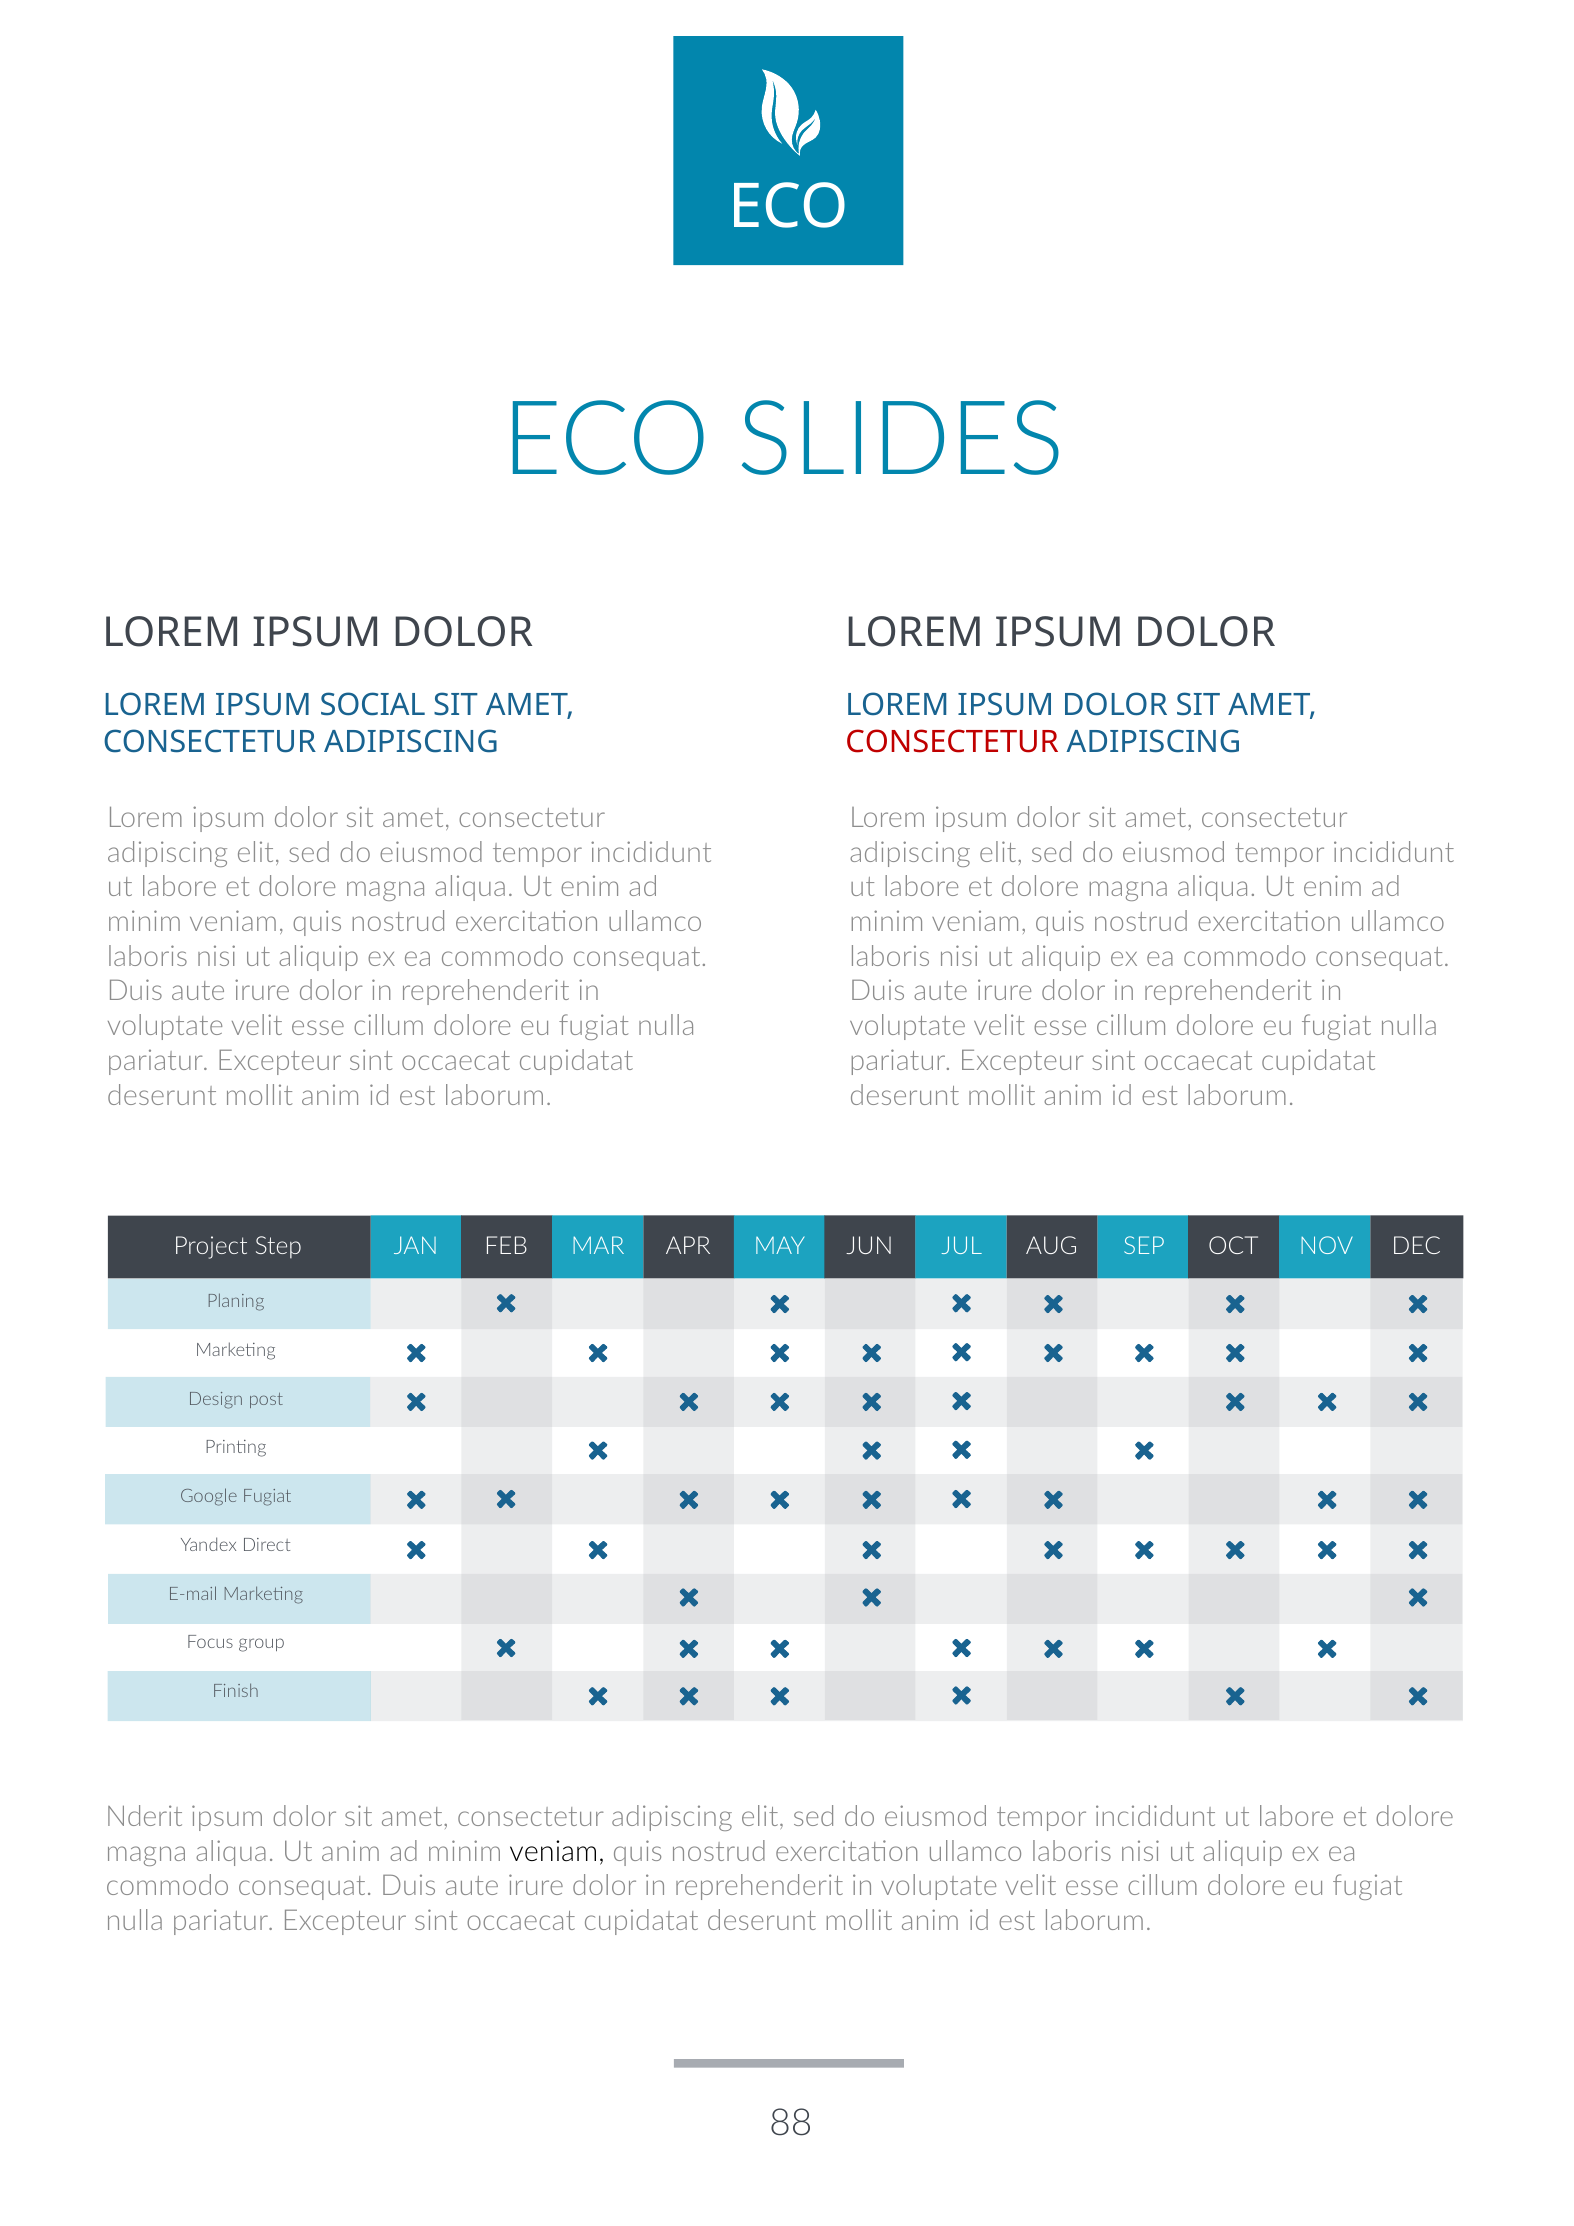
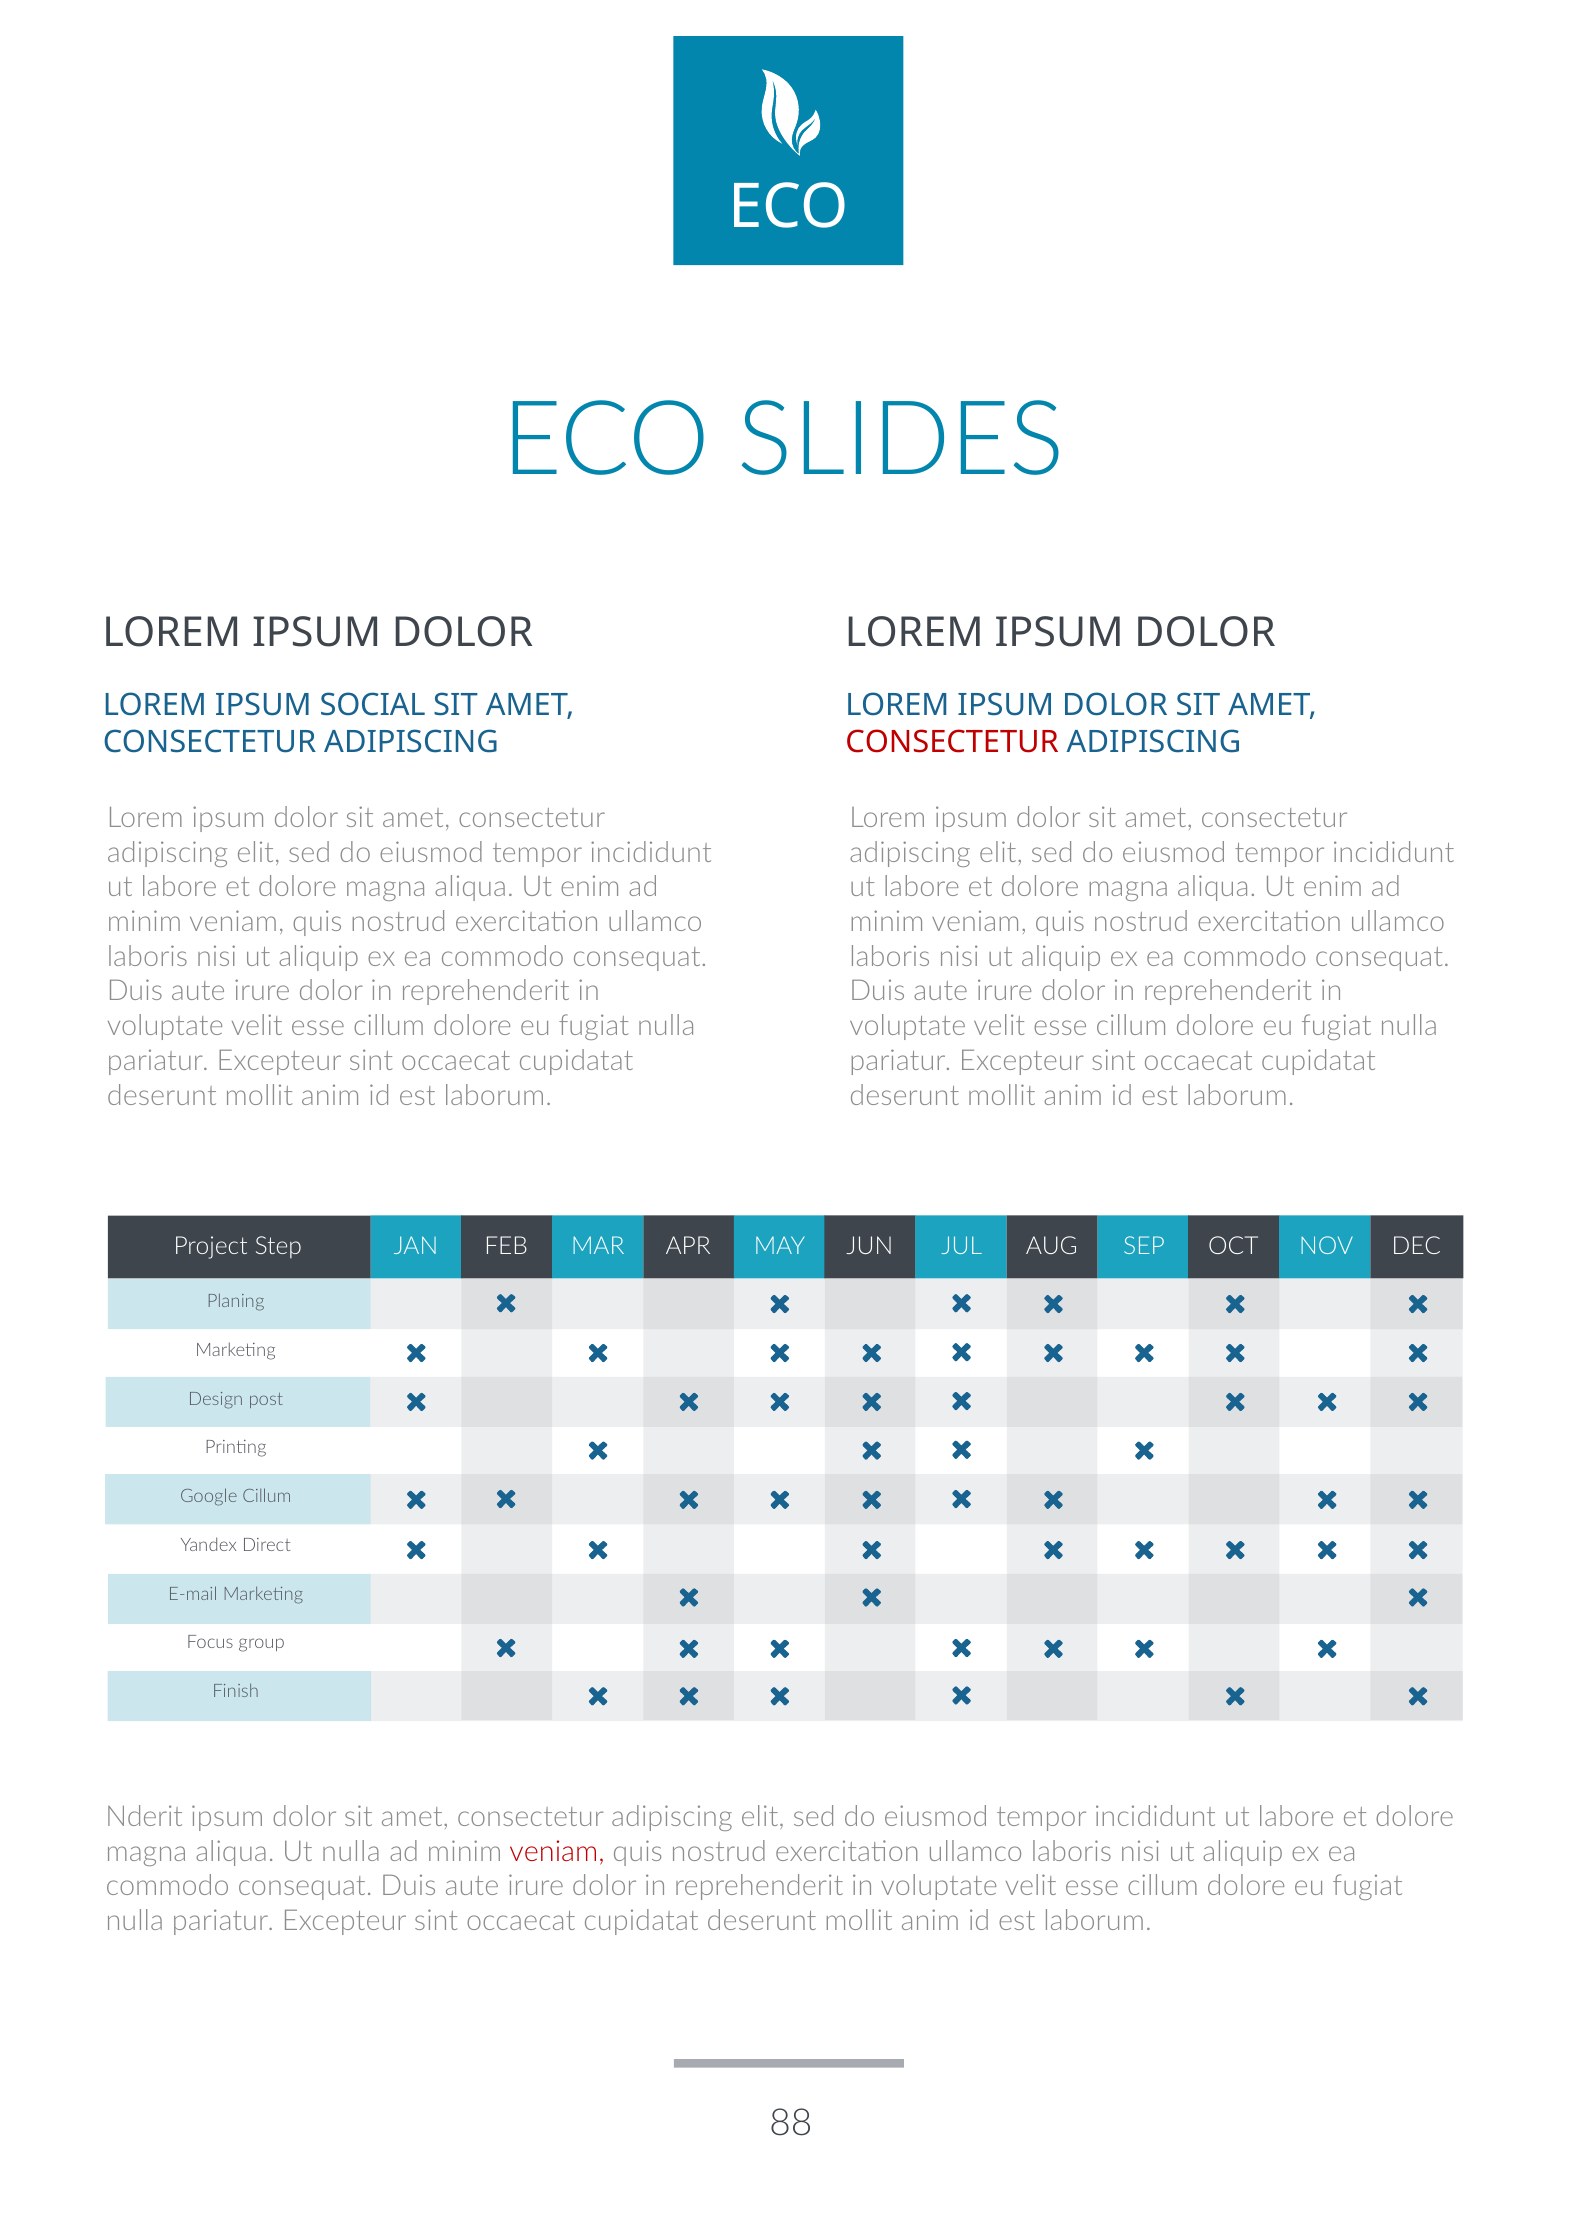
Google Fugiat: Fugiat -> Cillum
Ut anim: anim -> nulla
veniam at (557, 1851) colour: black -> red
